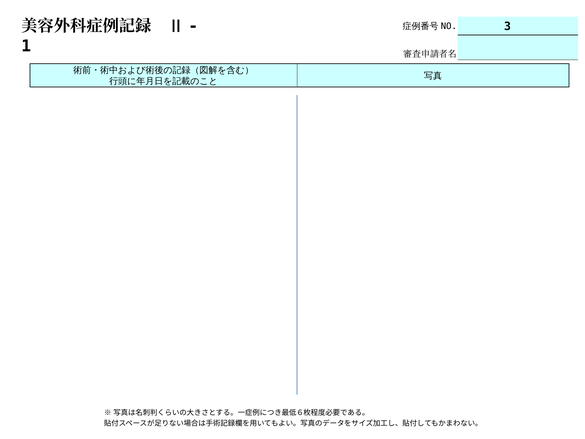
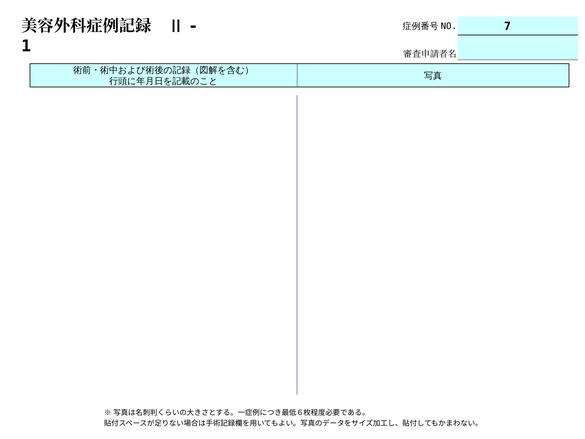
3: 3 -> 7
